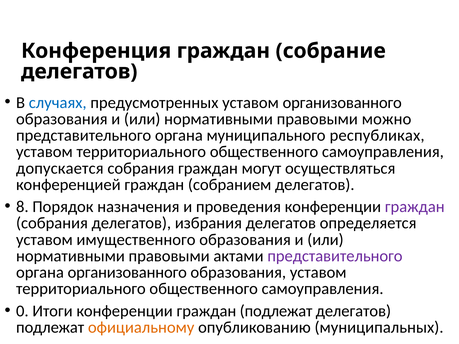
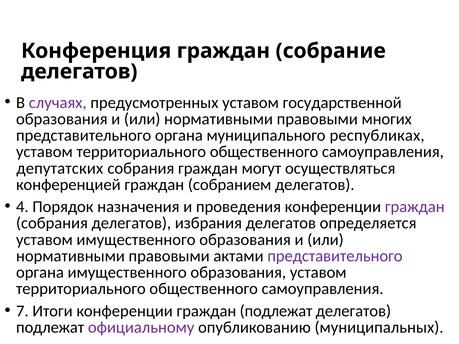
случаях colour: blue -> purple
уставом организованного: организованного -> государственной
можно: можно -> многих
допускается: допускается -> депутатских
8: 8 -> 4
органа организованного: организованного -> имущественного
0: 0 -> 7
официальному colour: orange -> purple
